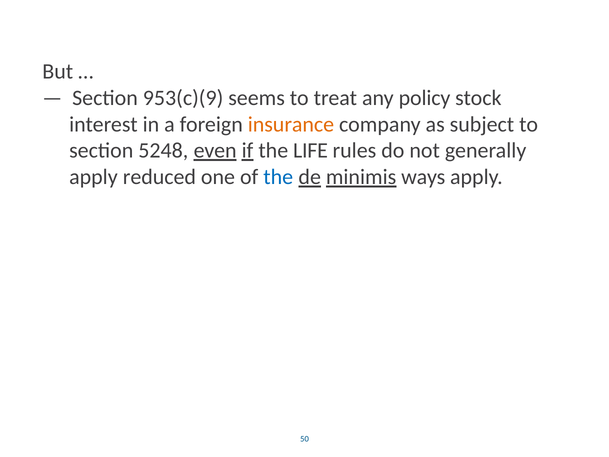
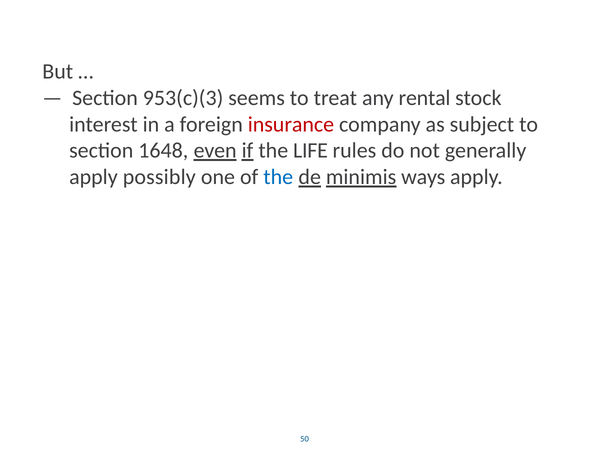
953(c)(9: 953(c)(9 -> 953(c)(3
policy: policy -> rental
insurance colour: orange -> red
5248: 5248 -> 1648
reduced: reduced -> possibly
